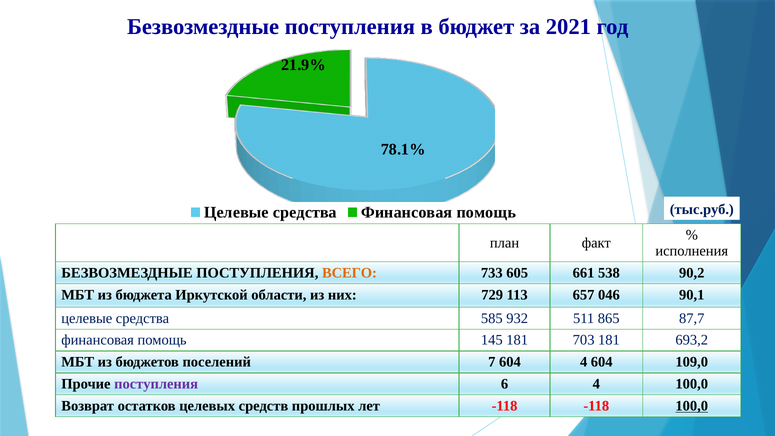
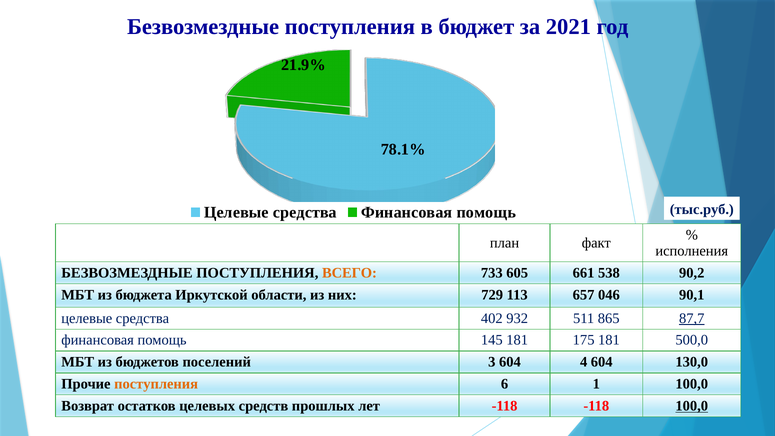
585: 585 -> 402
87,7 underline: none -> present
703: 703 -> 175
693,2: 693,2 -> 500,0
7: 7 -> 3
109,0: 109,0 -> 130,0
поступления at (156, 384) colour: purple -> orange
6 4: 4 -> 1
